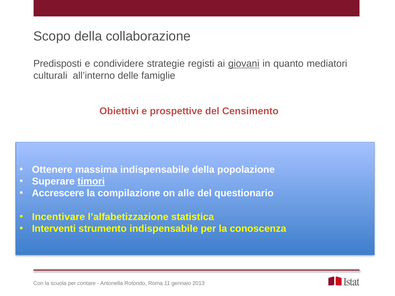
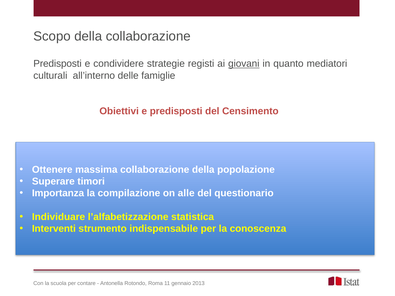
e prospettive: prospettive -> predisposti
massima indispensabile: indispensabile -> collaborazione
timori underline: present -> none
Accrescere: Accrescere -> Importanza
Incentivare: Incentivare -> Individuare
